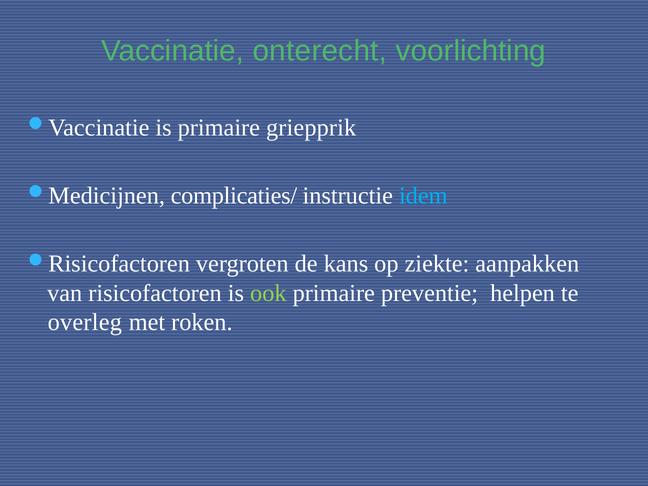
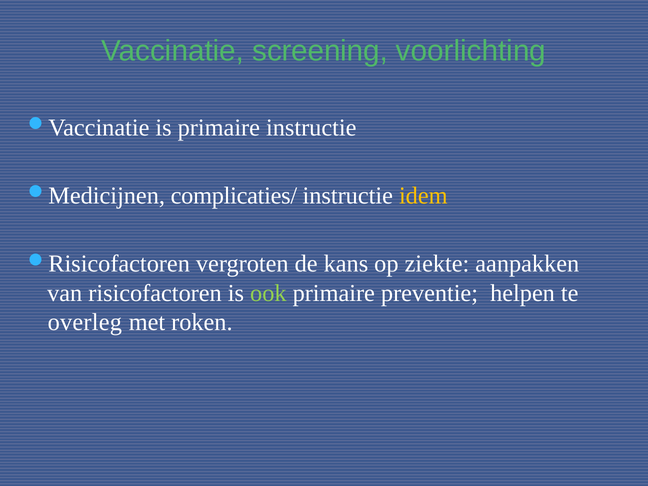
onterecht: onterecht -> screening
primaire griepprik: griepprik -> instructie
idem colour: light blue -> yellow
